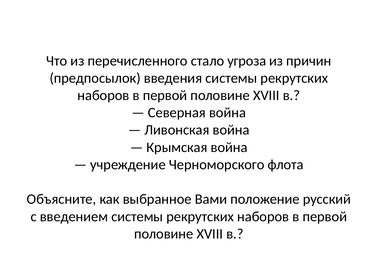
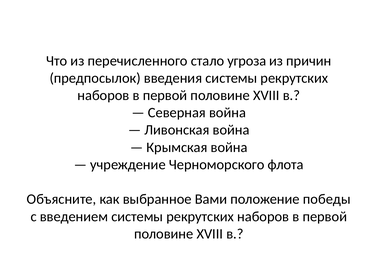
русский: русский -> победы
